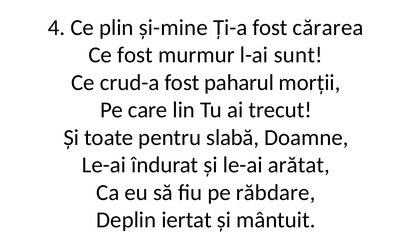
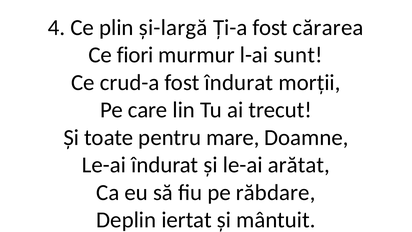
și-mine: și-mine -> și-largă
Ce fost: fost -> fiori
fost paharul: paharul -> îndurat
slabă: slabă -> mare
